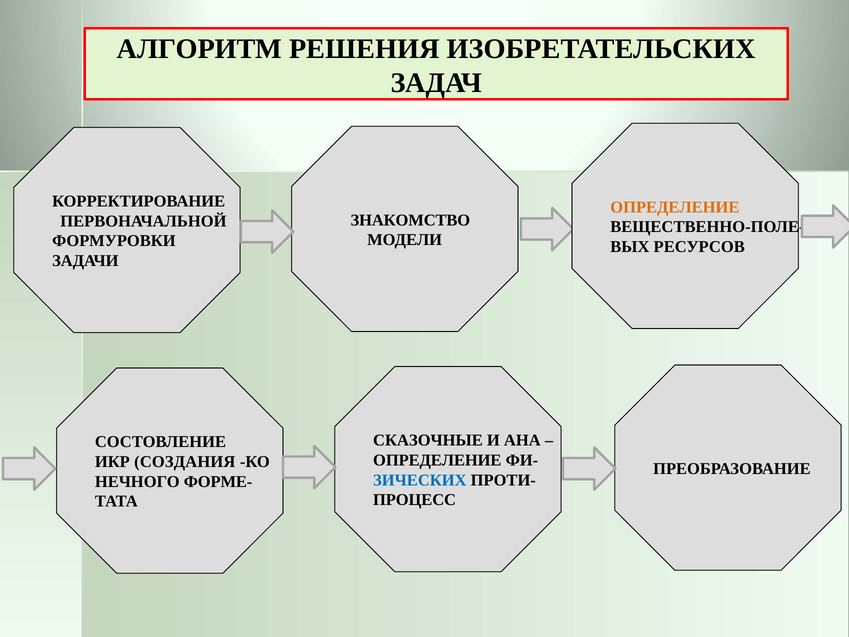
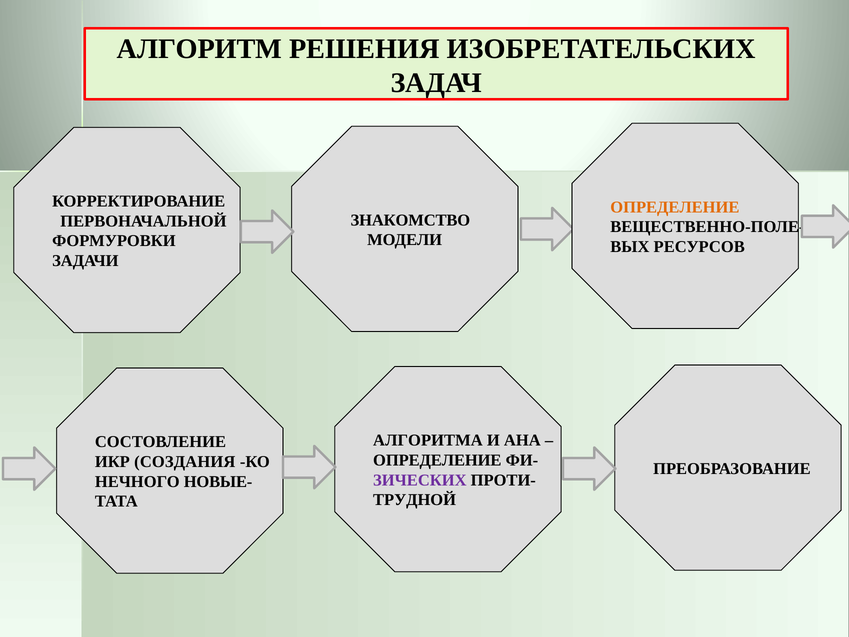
СКАЗОЧНЫЕ: СКАЗОЧНЫЕ -> АЛГОРИТМА
ЗИЧЕСКИХ colour: blue -> purple
ФОРМЕ-: ФОРМЕ- -> НОВЫЕ-
ПРОЦЕСС: ПРОЦЕСС -> ТРУДНОЙ
